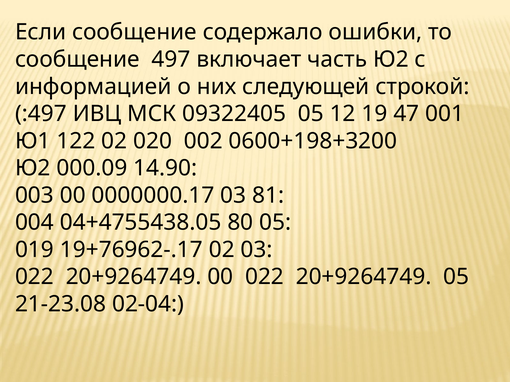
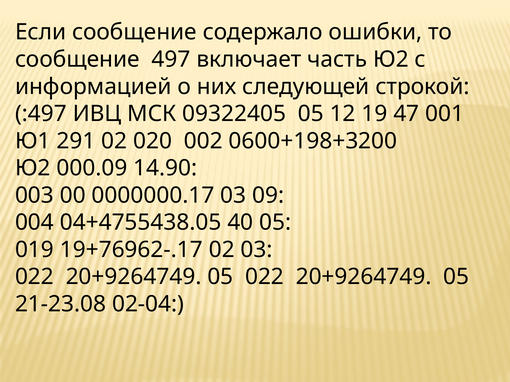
122: 122 -> 291
81: 81 -> 09
80: 80 -> 40
00 at (220, 277): 00 -> 05
